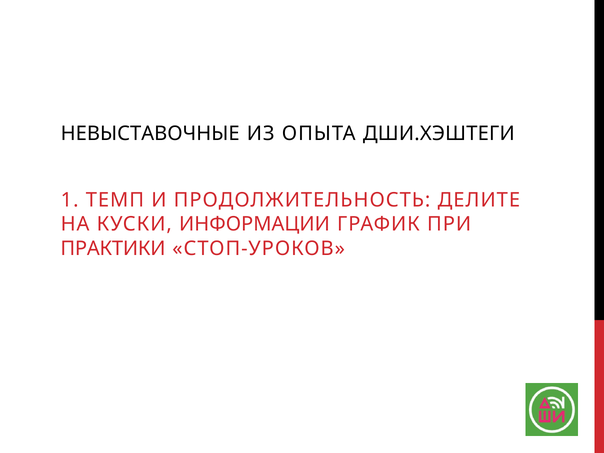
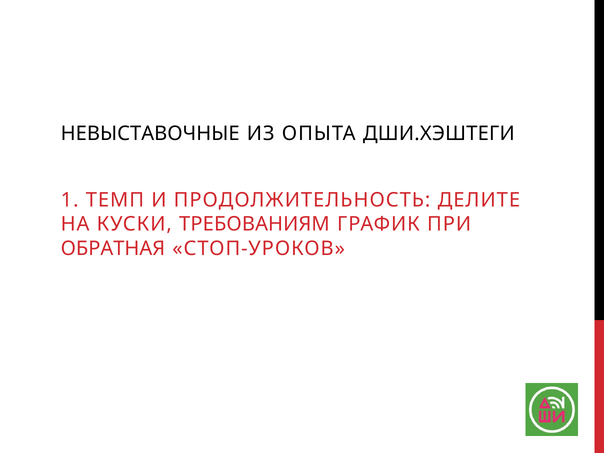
ИНФОРМАЦИИ: ИНФОРМАЦИИ -> ТРЕБОВАНИЯМ
ПРАКТИКИ: ПРАКТИКИ -> ОБРАТНАЯ
